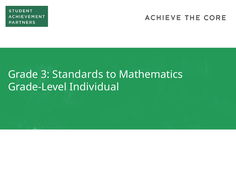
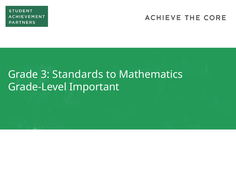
Individual: Individual -> Important
